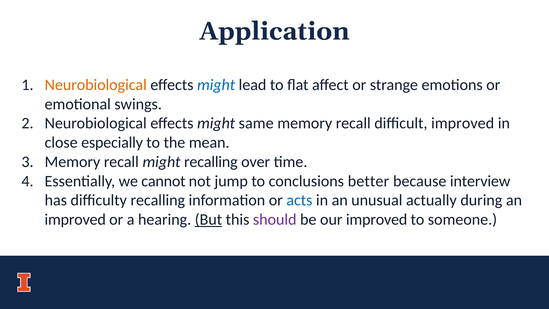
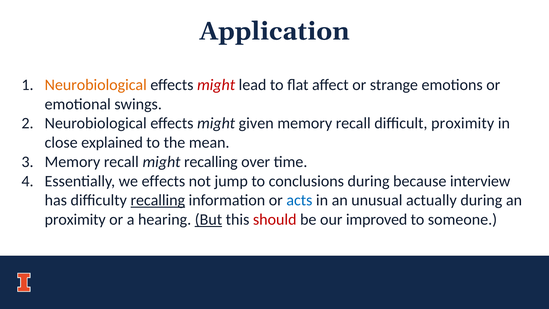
might at (216, 85) colour: blue -> red
same: same -> given
difficult improved: improved -> proximity
especially: especially -> explained
we cannot: cannot -> effects
conclusions better: better -> during
recalling at (158, 200) underline: none -> present
improved at (75, 219): improved -> proximity
should colour: purple -> red
